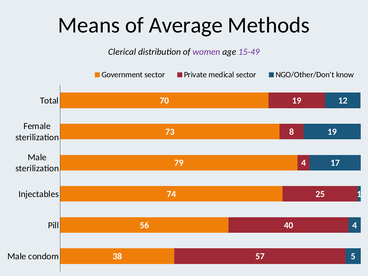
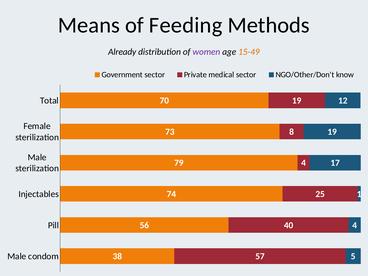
Average: Average -> Feeding
Clerical: Clerical -> Already
15-49 colour: purple -> orange
